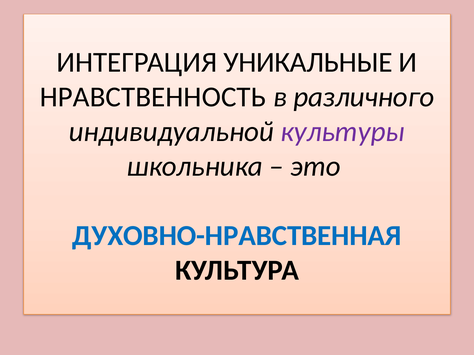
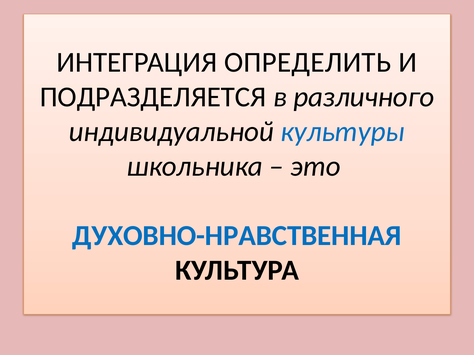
УНИКАЛЬНЫЕ: УНИКАЛЬНЫЕ -> ОПРЕДЕЛИТЬ
НРАВСТВЕННОСТЬ: НРАВСТВЕННОСТЬ -> ПОДРАЗДЕЛЯЕТСЯ
культуры colour: purple -> blue
